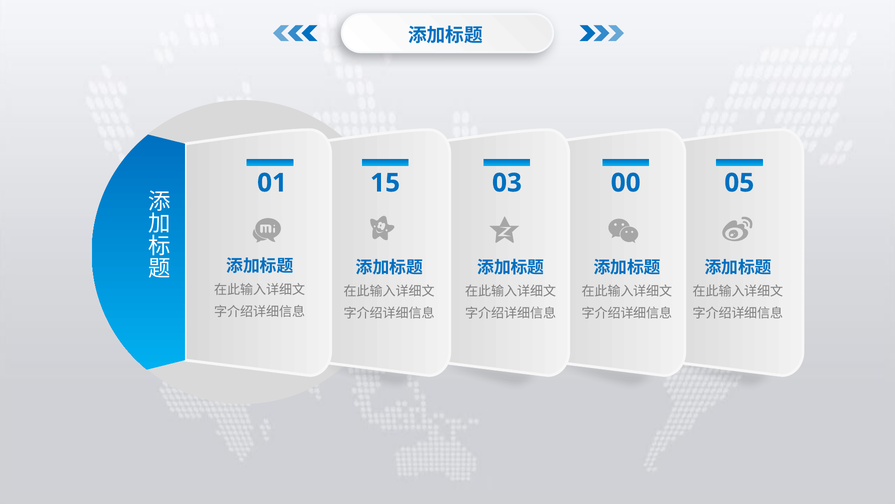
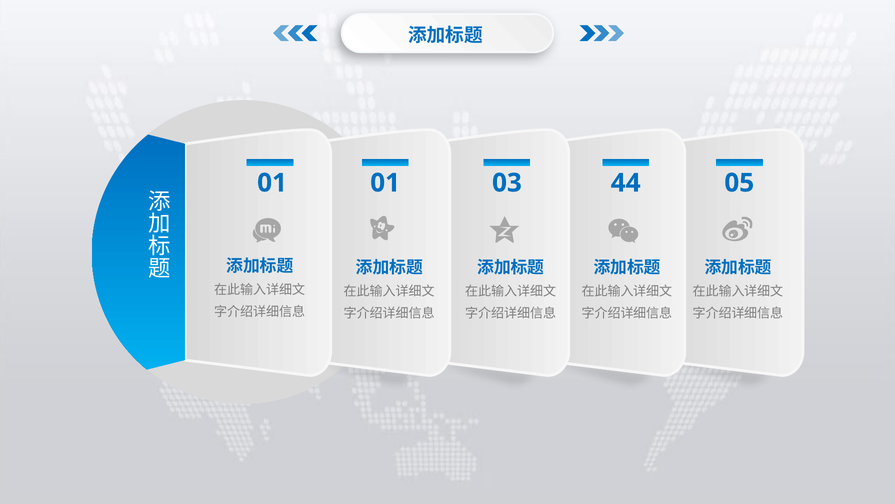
01 15: 15 -> 01
00: 00 -> 44
